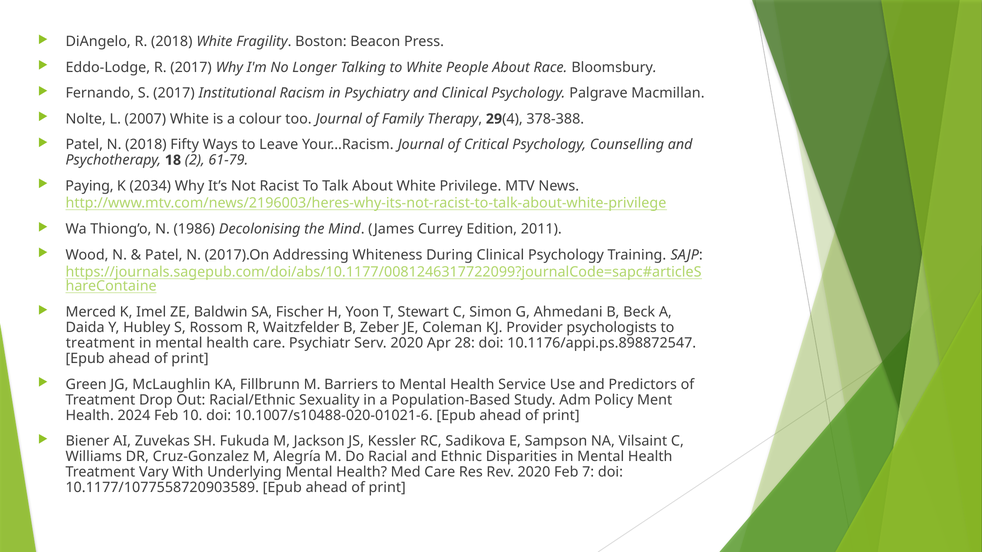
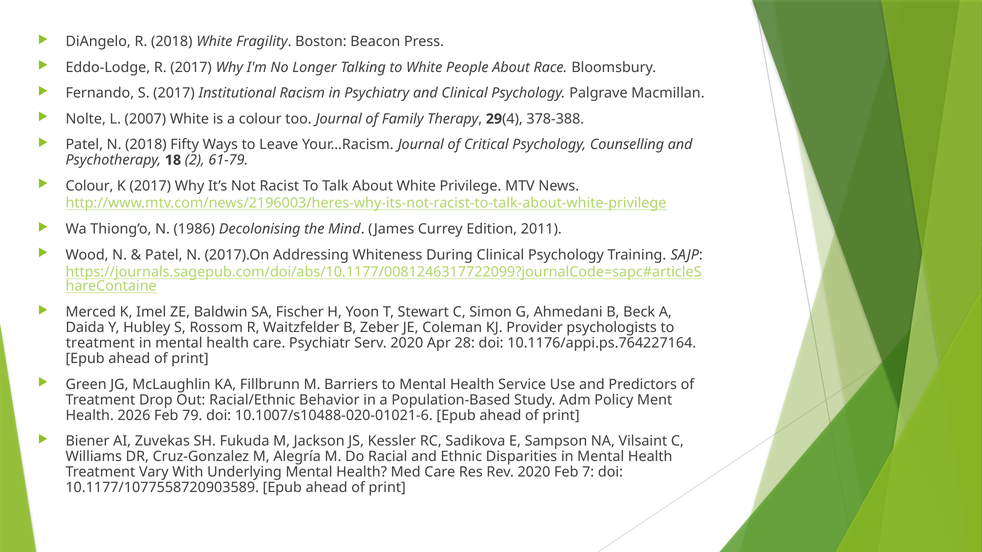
Paying at (89, 186): Paying -> Colour
K 2034: 2034 -> 2017
10.1176/appi.ps.898872547: 10.1176/appi.ps.898872547 -> 10.1176/appi.ps.764227164
Sexuality: Sexuality -> Behavior
2024: 2024 -> 2026
10: 10 -> 79
